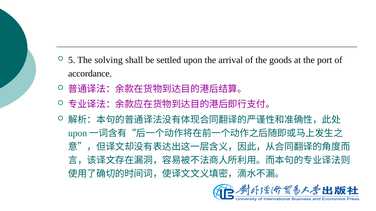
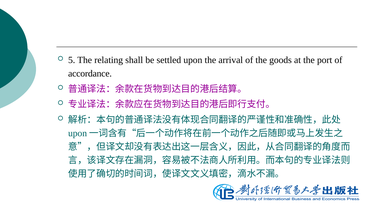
solving: solving -> relating
